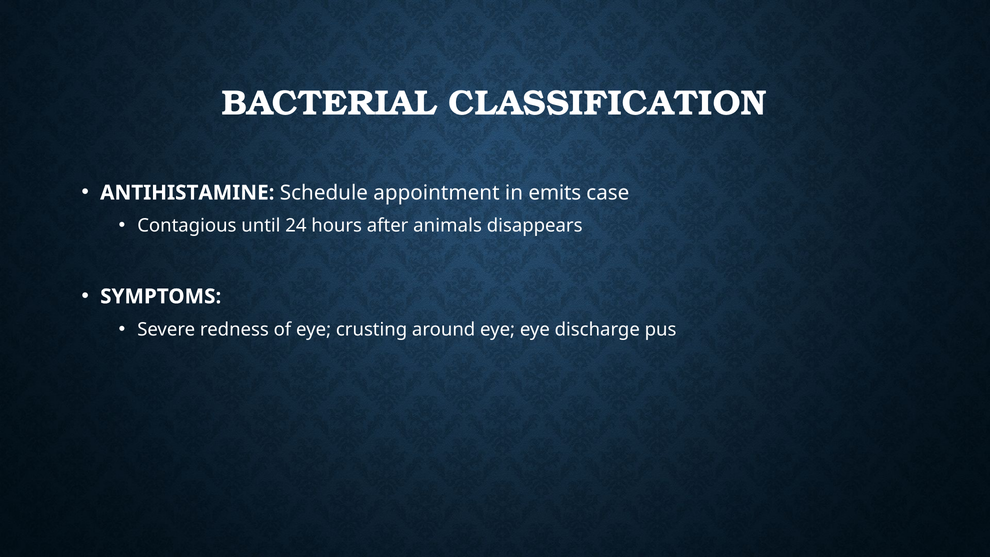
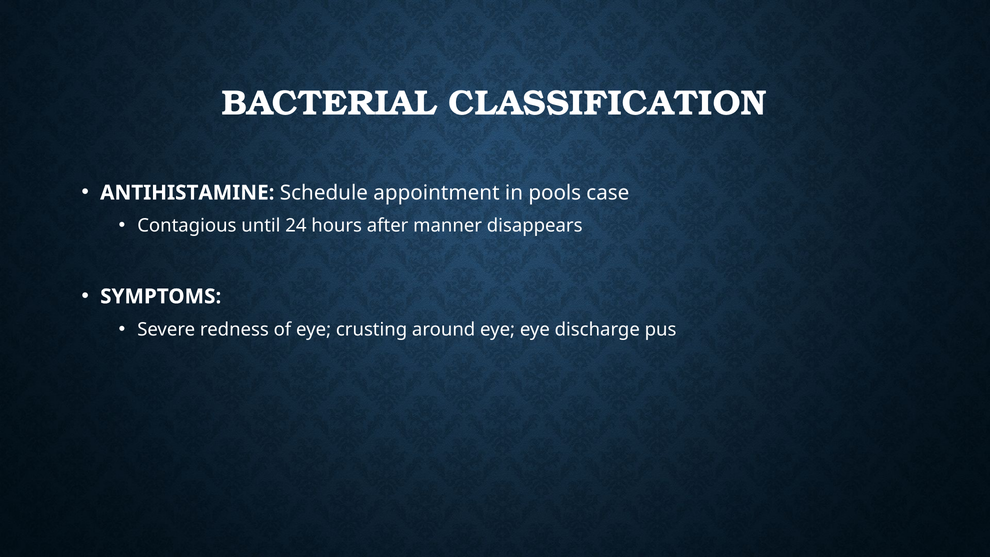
emits: emits -> pools
animals: animals -> manner
